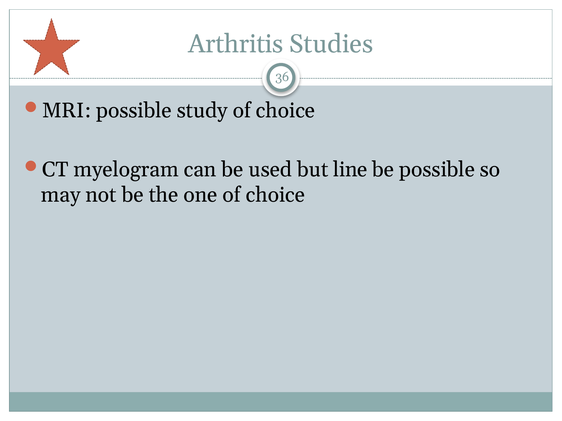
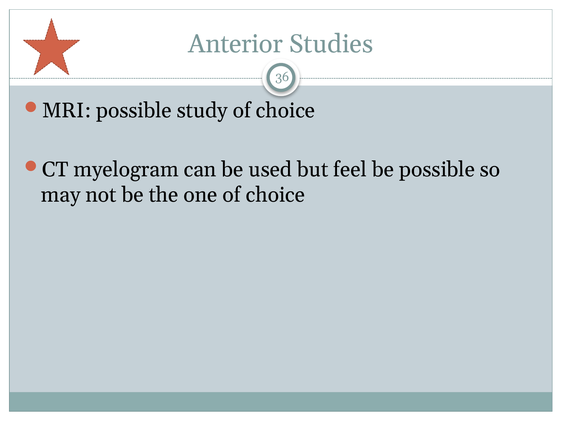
Arthritis: Arthritis -> Anterior
line: line -> feel
